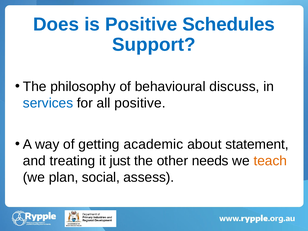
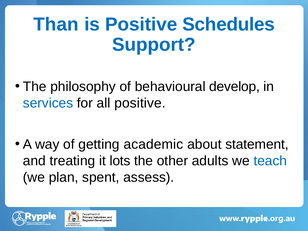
Does: Does -> Than
discuss: discuss -> develop
just: just -> lots
needs: needs -> adults
teach colour: orange -> blue
social: social -> spent
